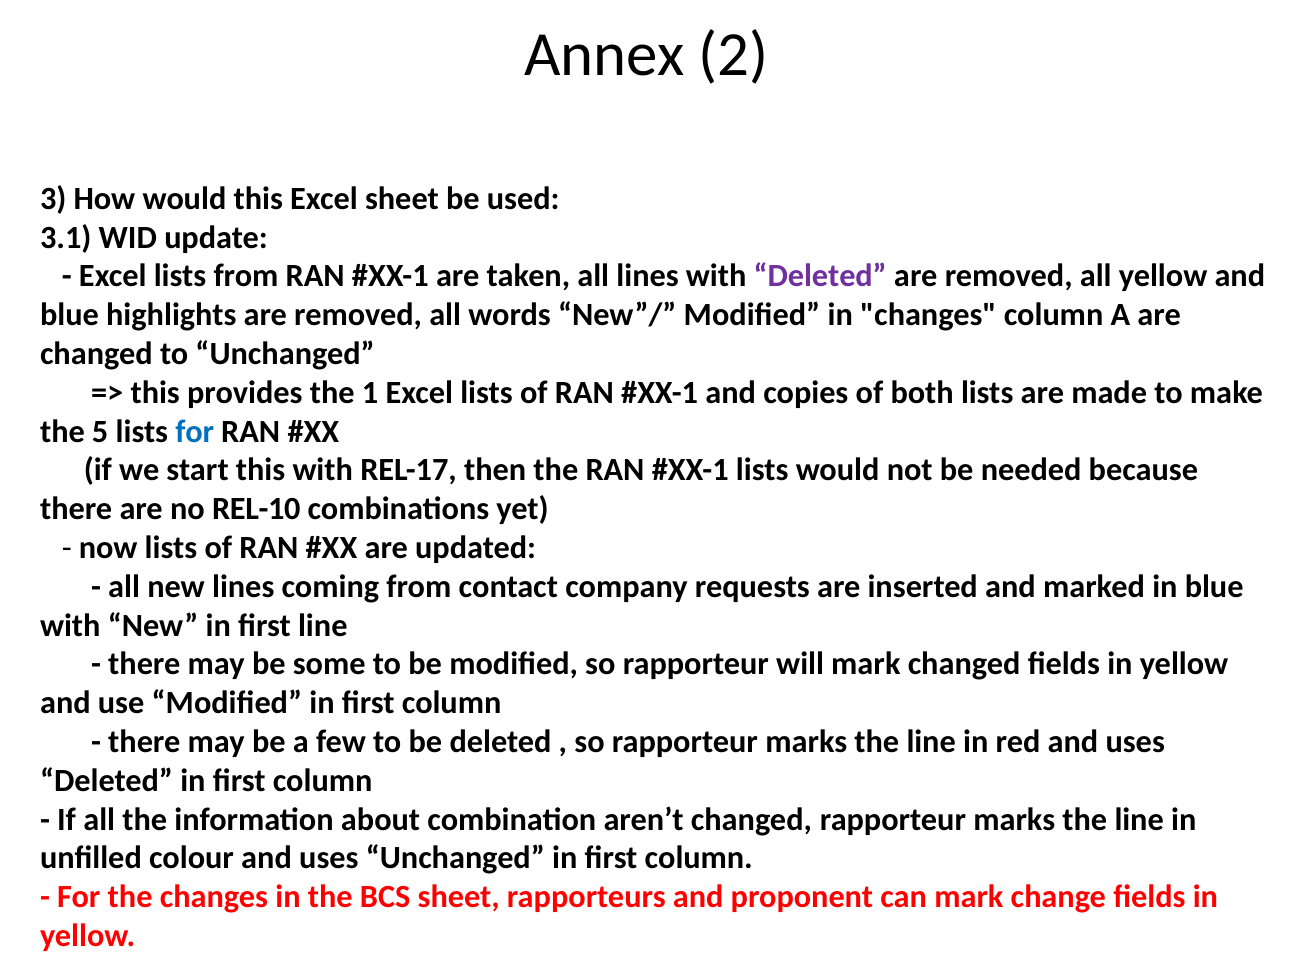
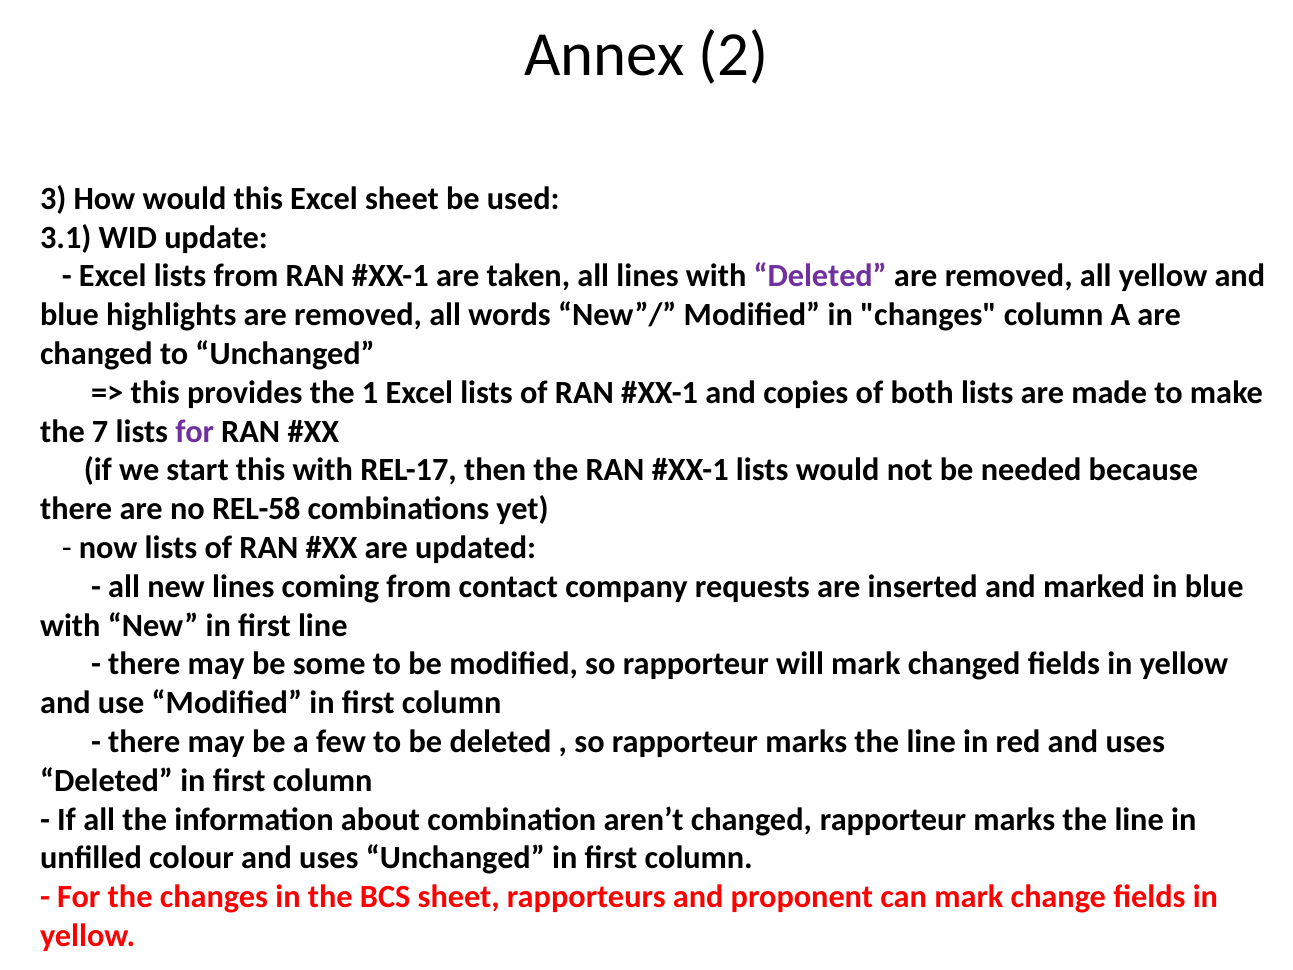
5: 5 -> 7
for at (195, 431) colour: blue -> purple
REL-10: REL-10 -> REL-58
